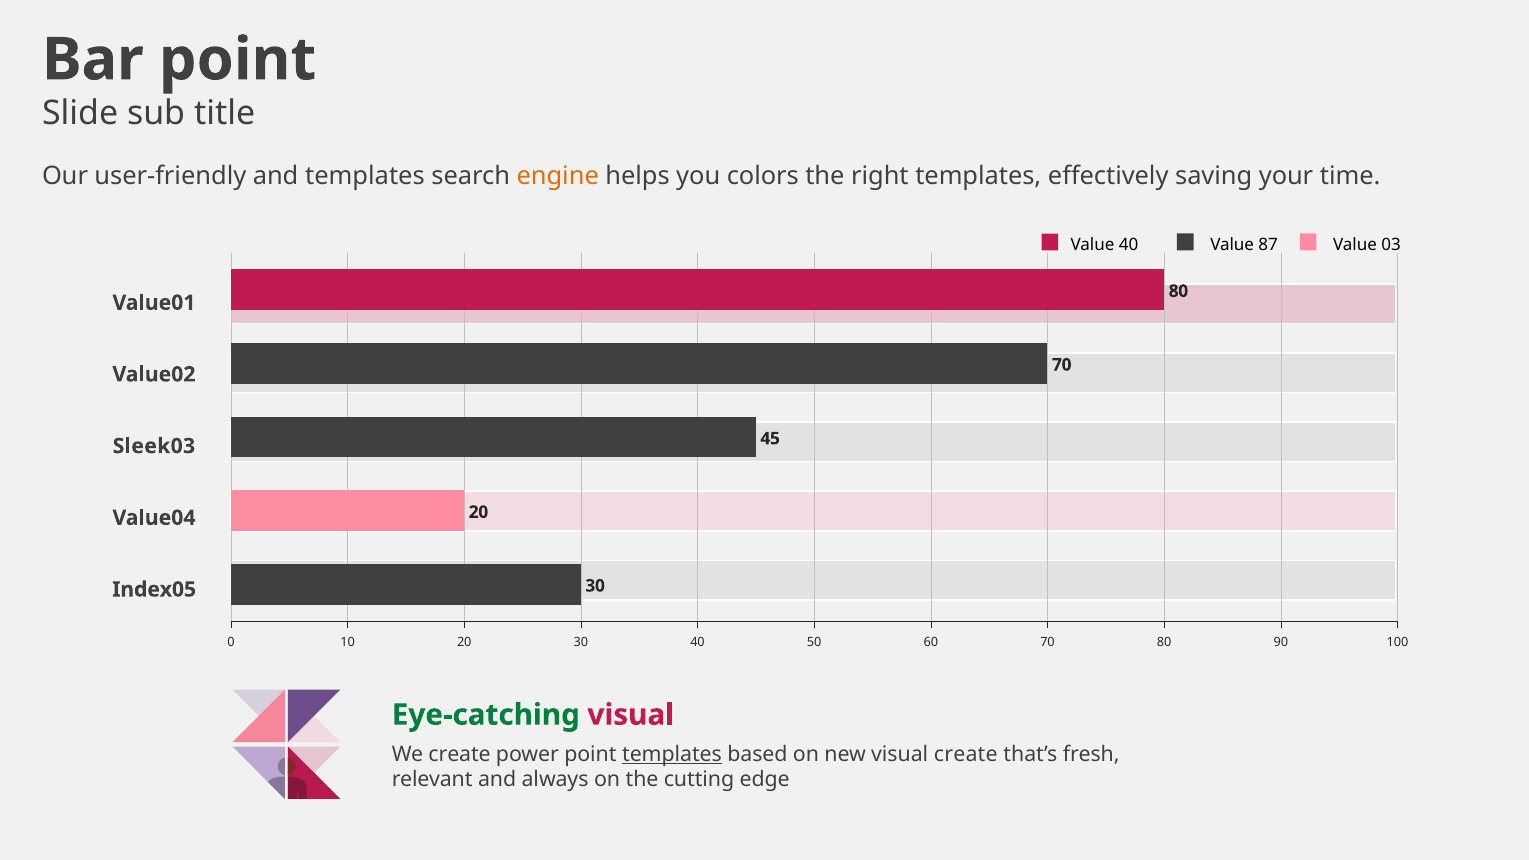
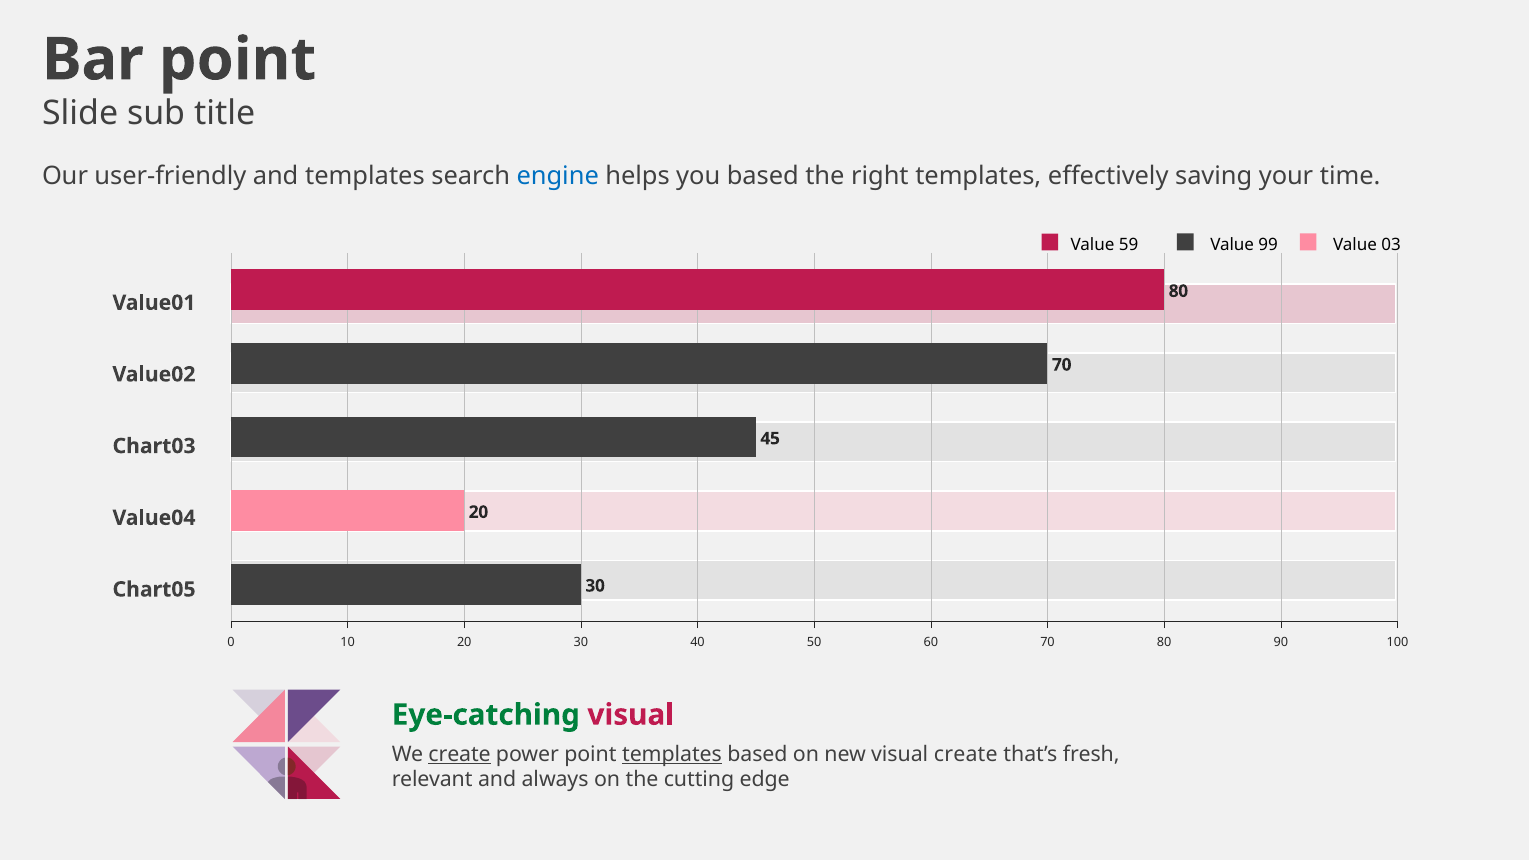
engine colour: orange -> blue
you colors: colors -> based
Value 40: 40 -> 59
87: 87 -> 99
Sleek03: Sleek03 -> Chart03
Index05: Index05 -> Chart05
create at (460, 754) underline: none -> present
